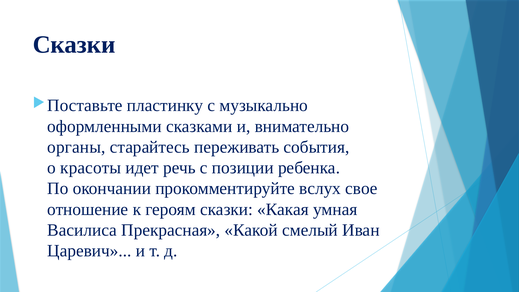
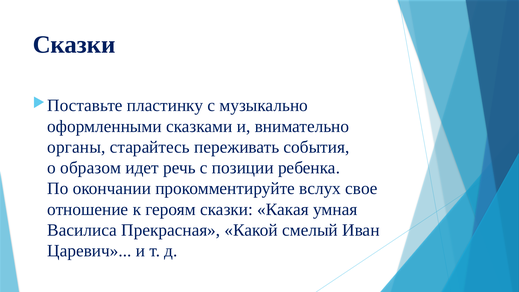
красоты: красоты -> образом
